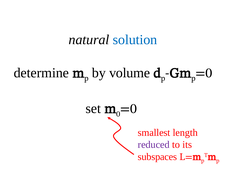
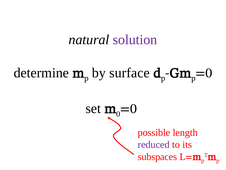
solution colour: blue -> purple
volume: volume -> surface
smallest: smallest -> possible
